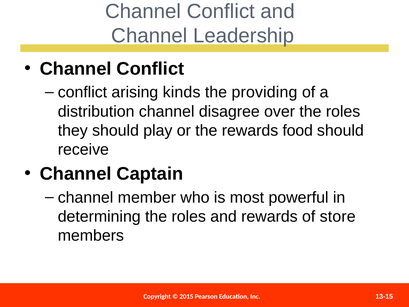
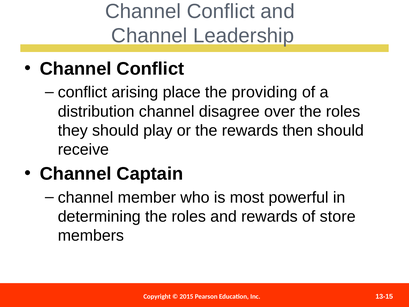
kinds: kinds -> place
food: food -> then
